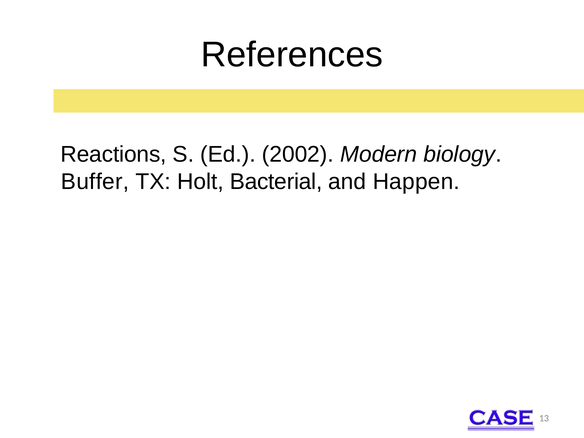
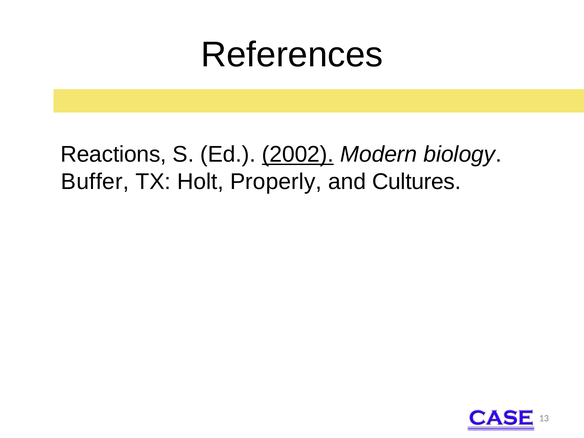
2002 underline: none -> present
Bacterial: Bacterial -> Properly
Happen: Happen -> Cultures
